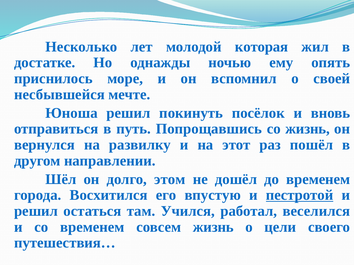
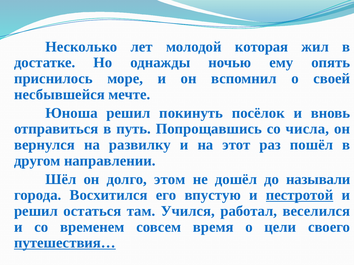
со жизнь: жизнь -> числа
до временем: временем -> называли
совсем жизнь: жизнь -> время
путешествия… underline: none -> present
